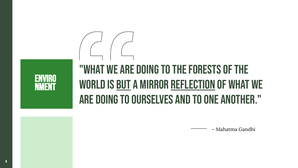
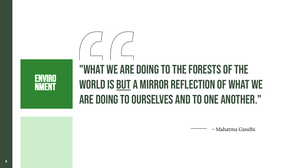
reflection underline: present -> none
